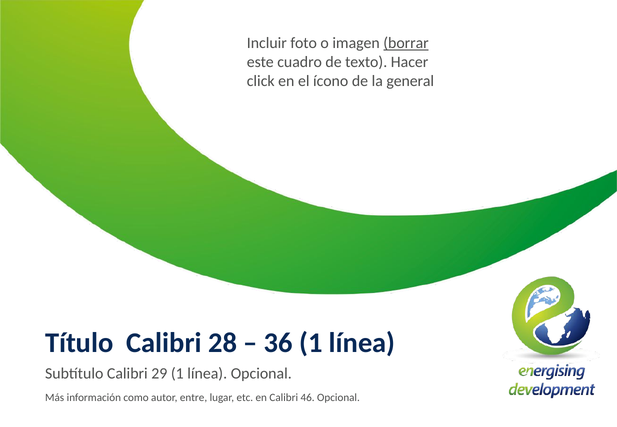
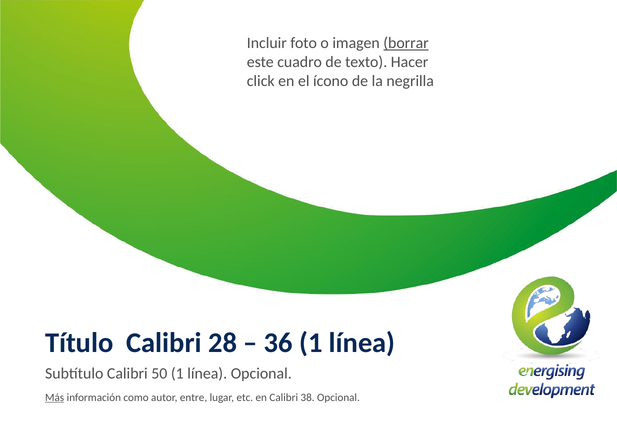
general: general -> negrilla
29: 29 -> 50
Más underline: none -> present
46: 46 -> 38
